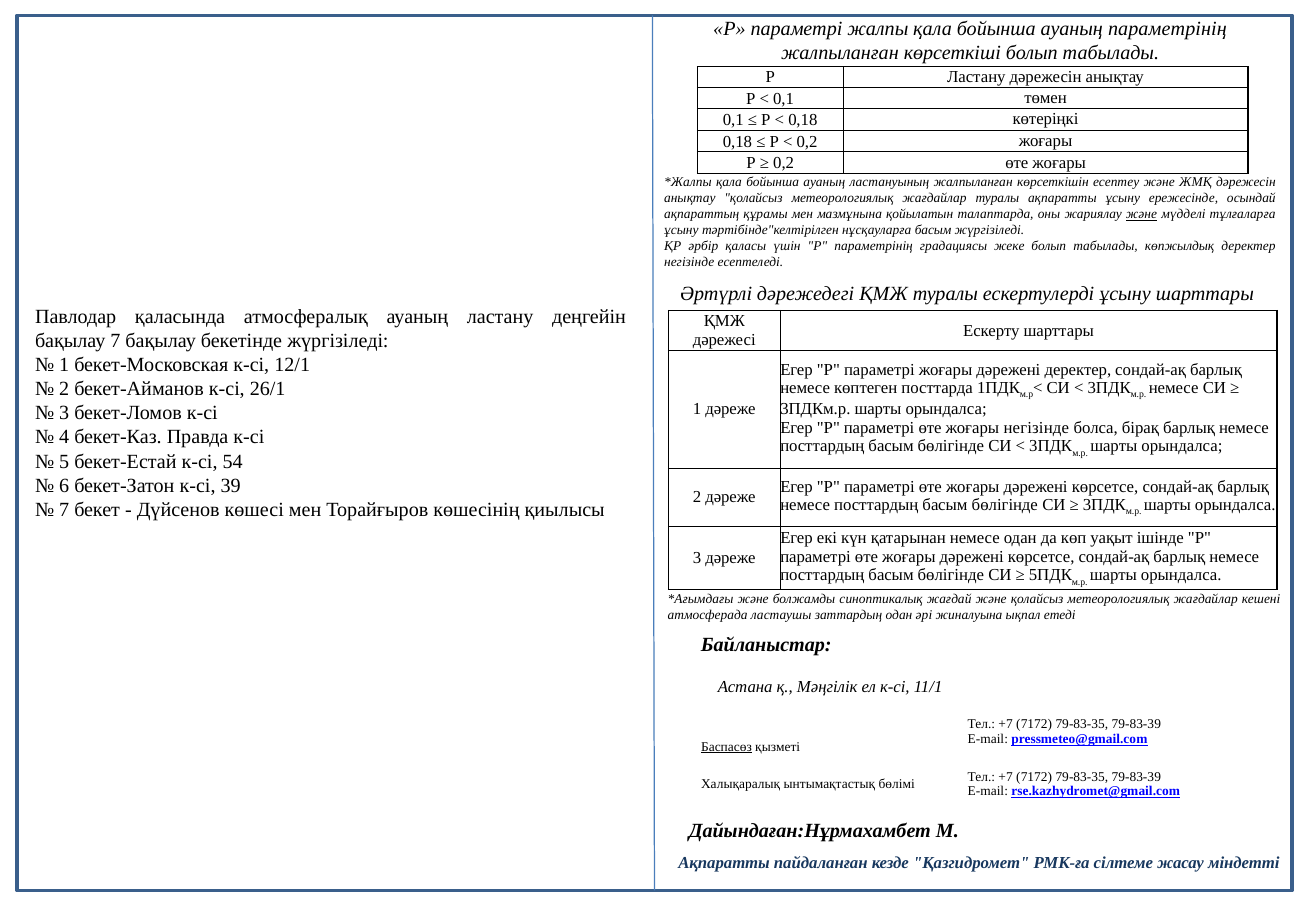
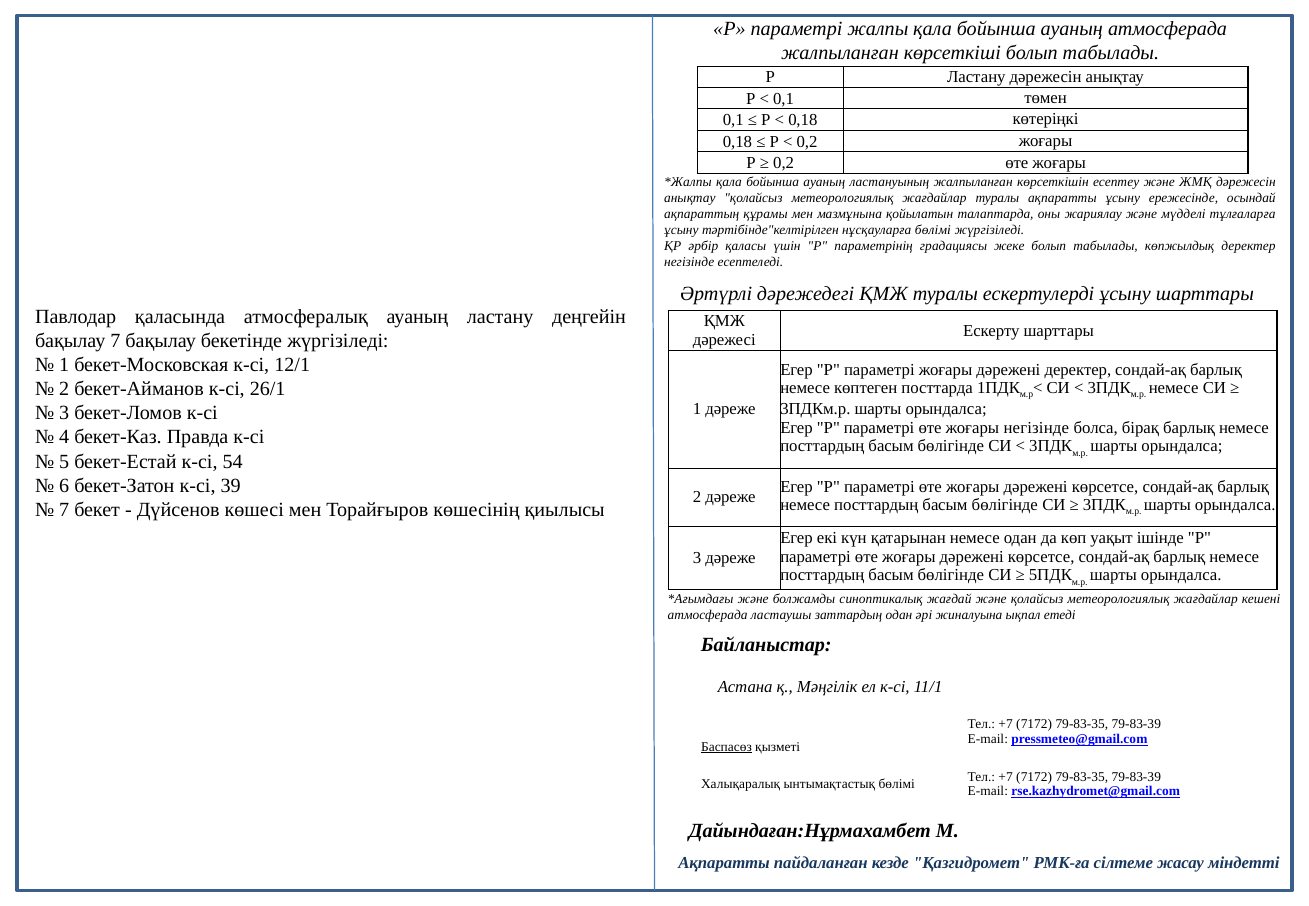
ауаның параметрінің: параметрінің -> атмосферада
және at (1142, 214) underline: present -> none
нұсқауларға басым: басым -> бөлімі
